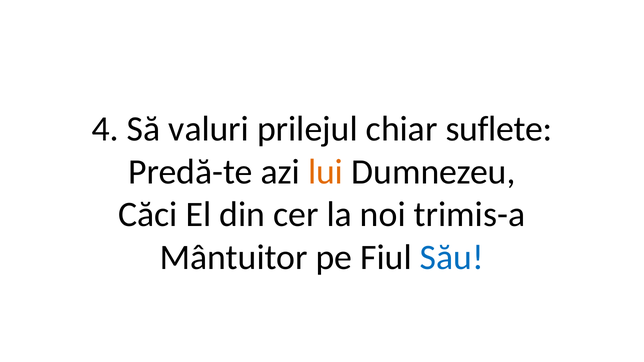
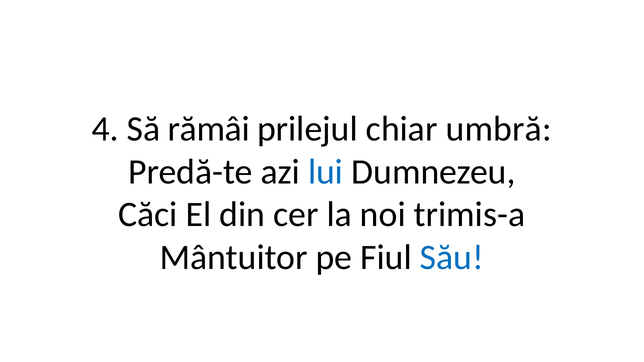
valuri: valuri -> rămâi
suflete: suflete -> umbră
lui colour: orange -> blue
